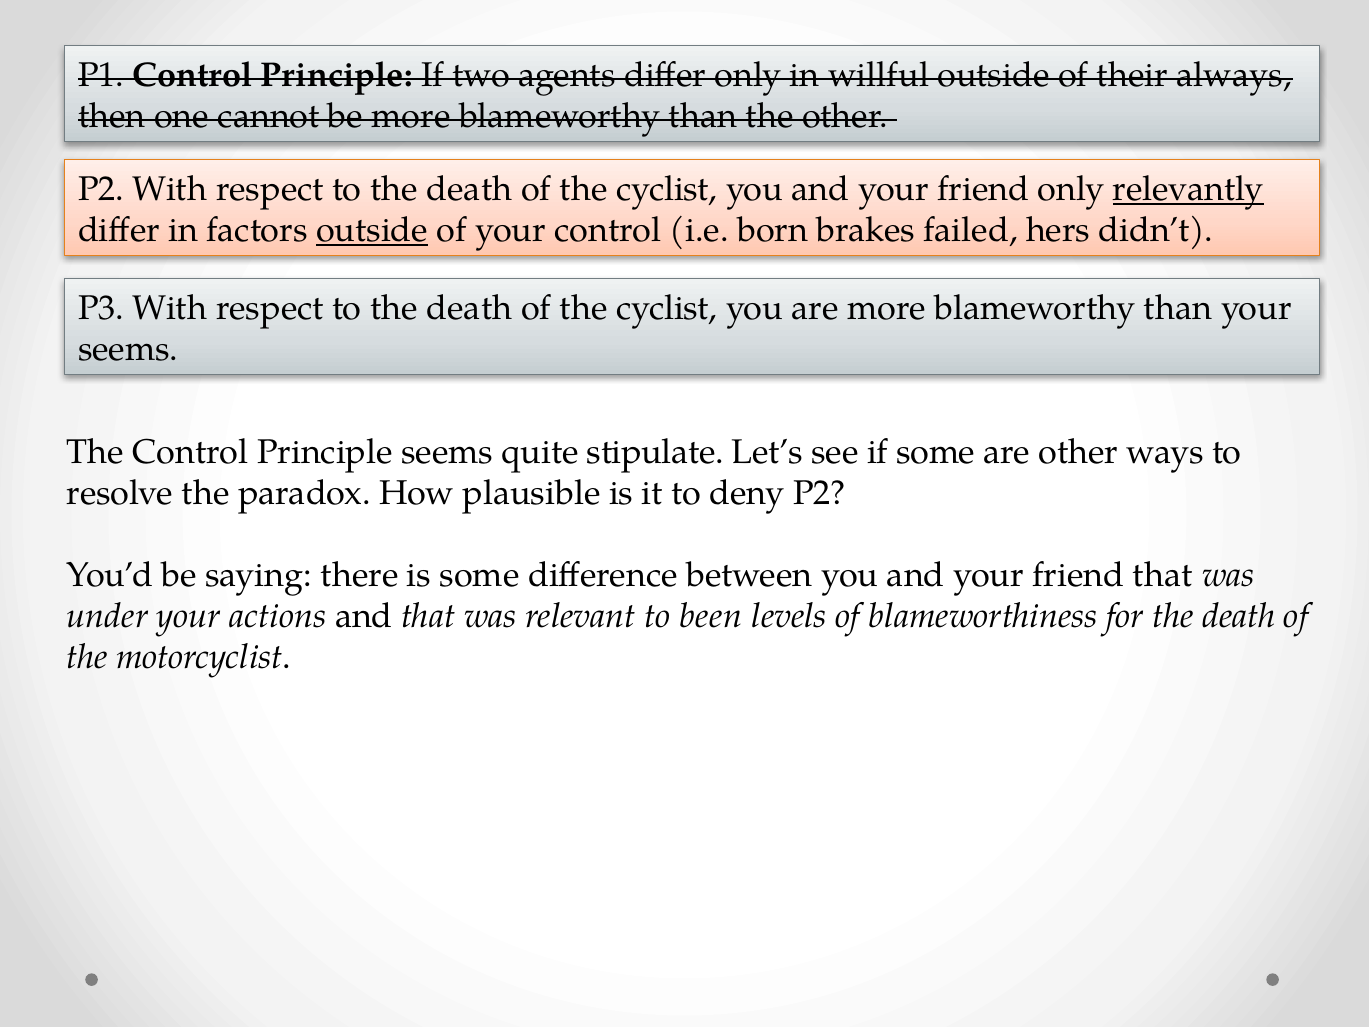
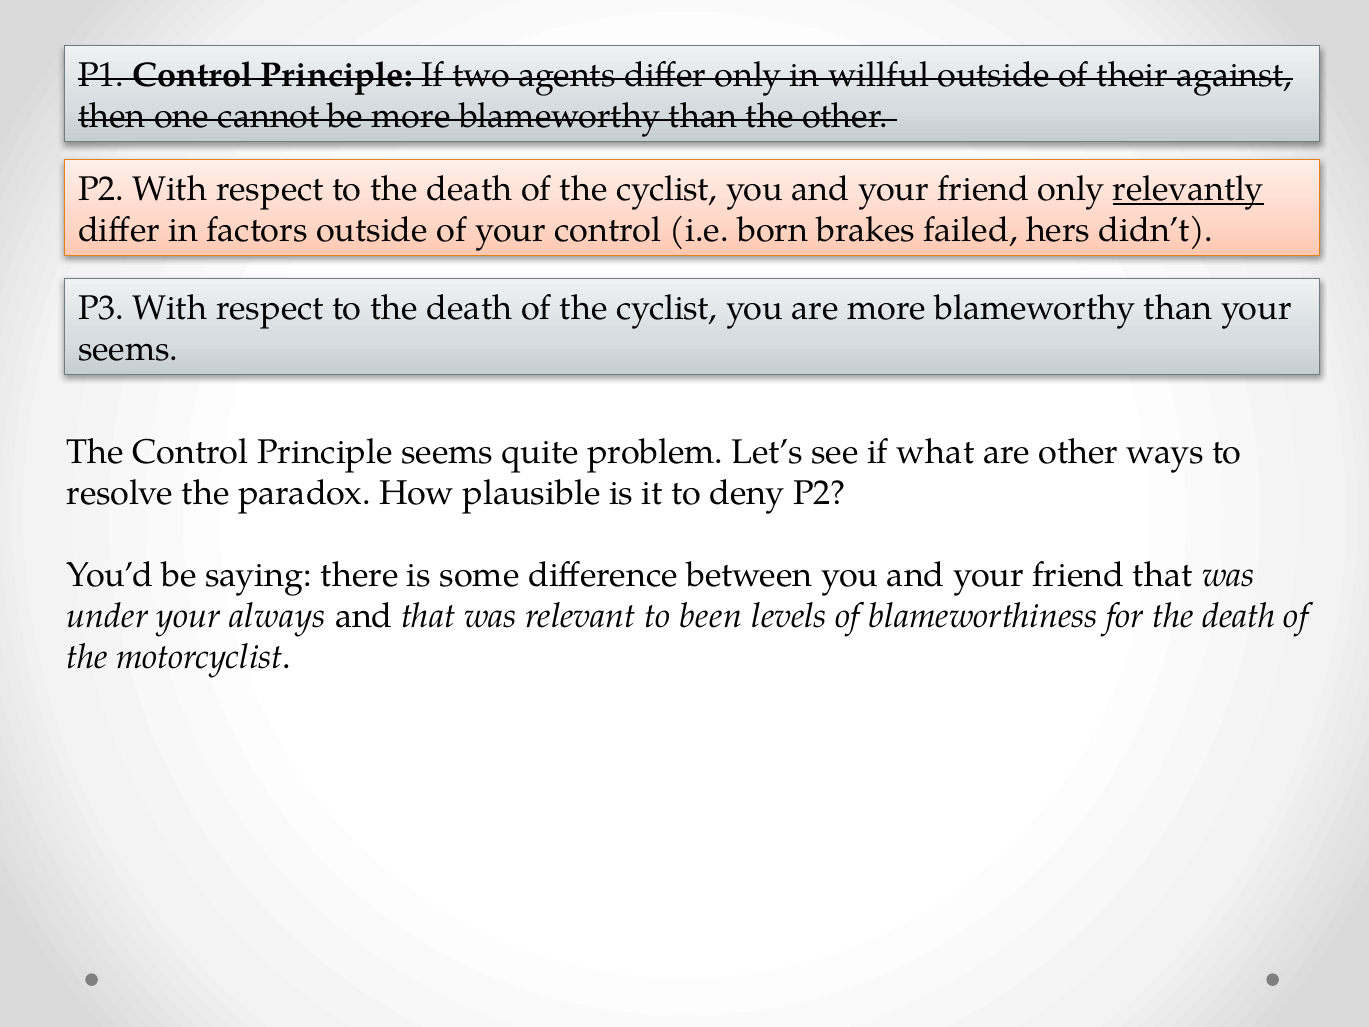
always: always -> against
outside at (372, 230) underline: present -> none
stipulate: stipulate -> problem
if some: some -> what
actions: actions -> always
